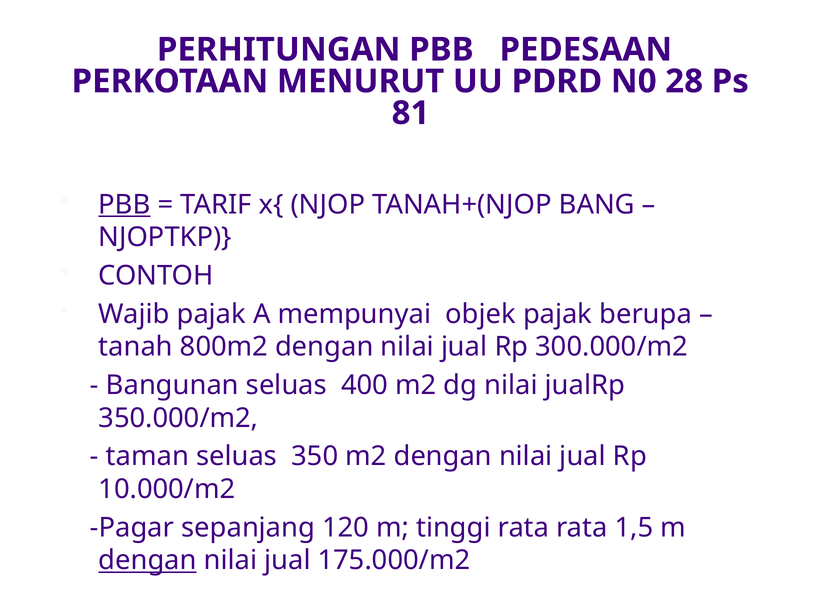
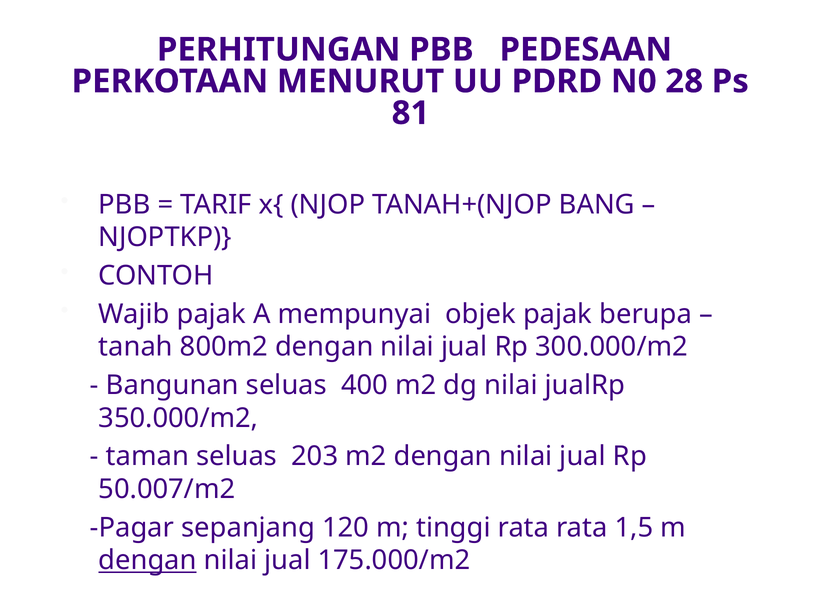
PBB at (124, 204) underline: present -> none
350: 350 -> 203
10.000/m2: 10.000/m2 -> 50.007/m2
